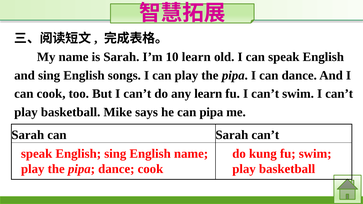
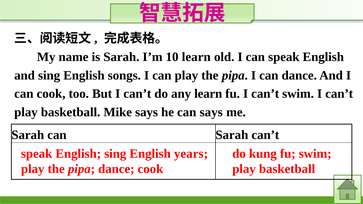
can pipa: pipa -> says
English name: name -> years
